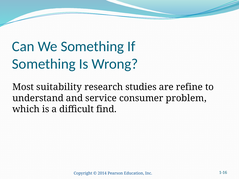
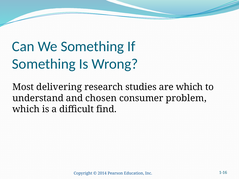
suitability: suitability -> delivering
are refine: refine -> which
service: service -> chosen
